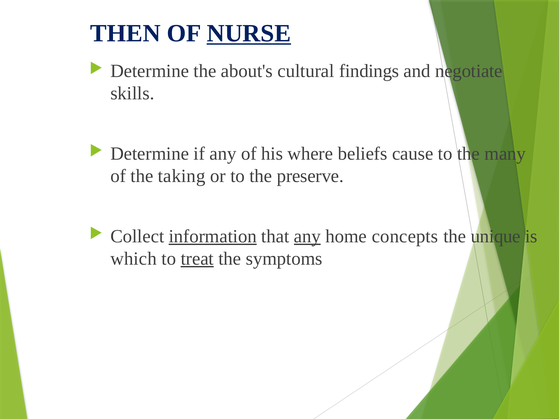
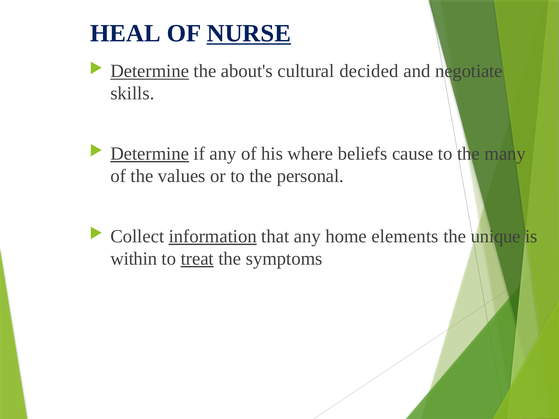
THEN: THEN -> HEAL
Determine at (150, 71) underline: none -> present
findings: findings -> decided
Determine at (150, 154) underline: none -> present
taking: taking -> values
preserve: preserve -> personal
any at (307, 236) underline: present -> none
concepts: concepts -> elements
which: which -> within
